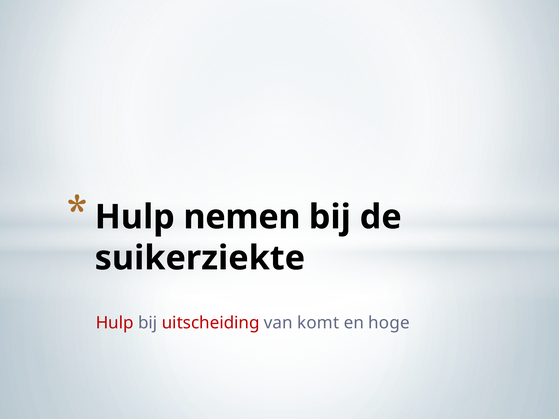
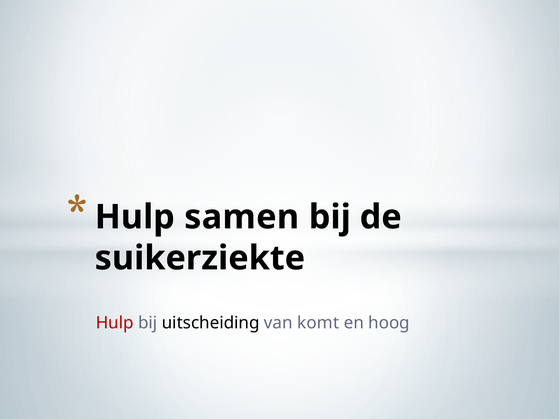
nemen: nemen -> samen
uitscheiding colour: red -> black
hoge: hoge -> hoog
